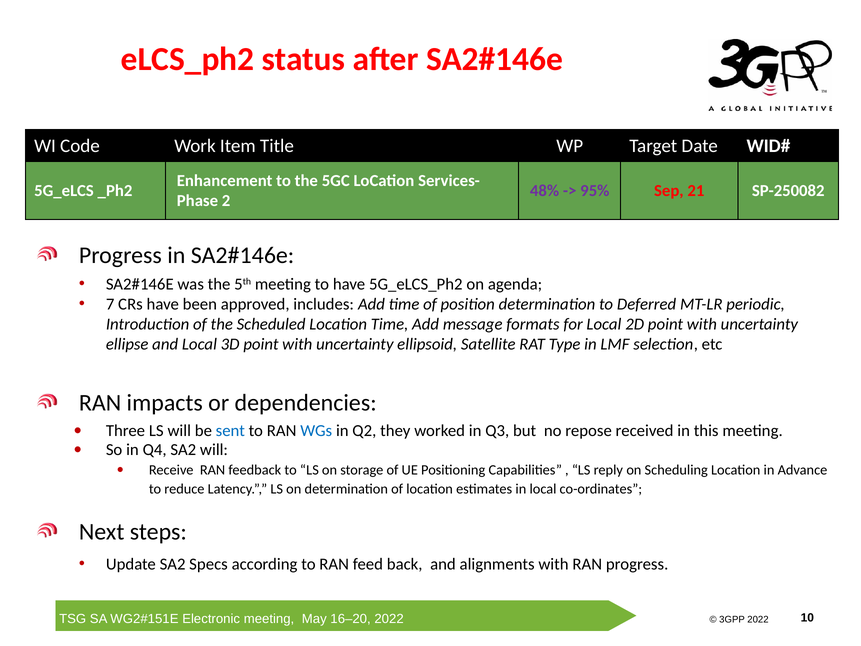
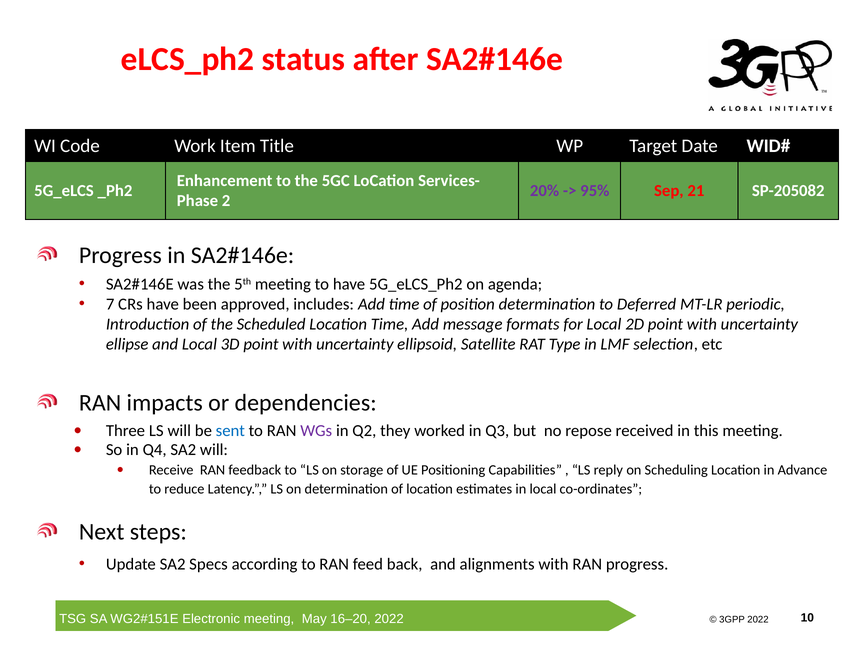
48%: 48% -> 20%
SP-250082: SP-250082 -> SP-205082
WGs colour: blue -> purple
